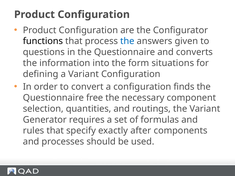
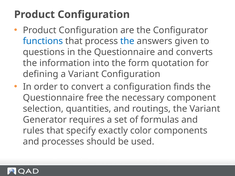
functions colour: black -> blue
situations: situations -> quotation
after: after -> color
